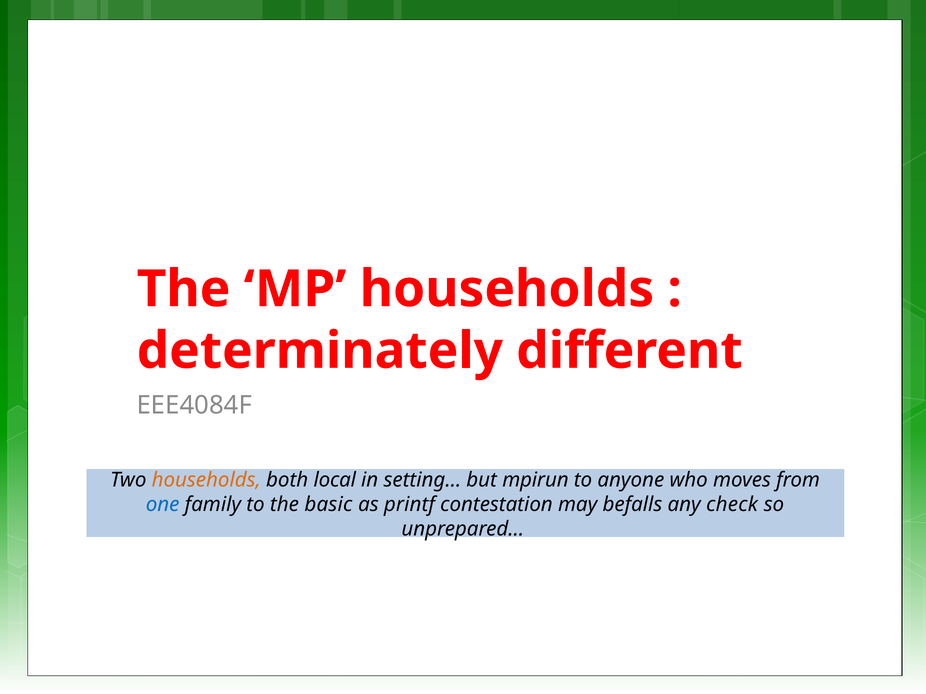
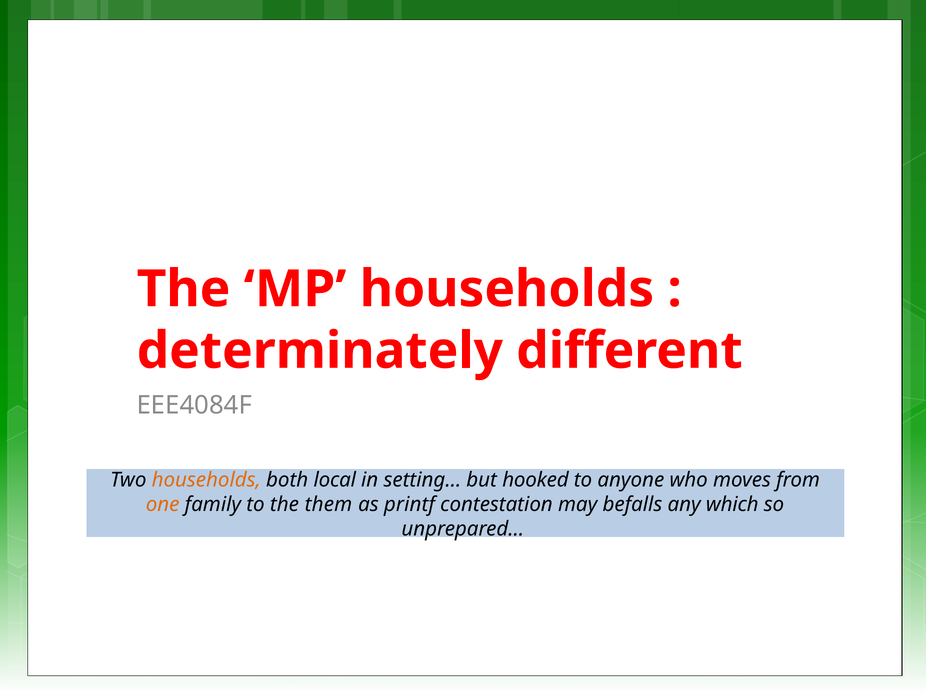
mpirun: mpirun -> hooked
one colour: blue -> orange
basic: basic -> them
check: check -> which
